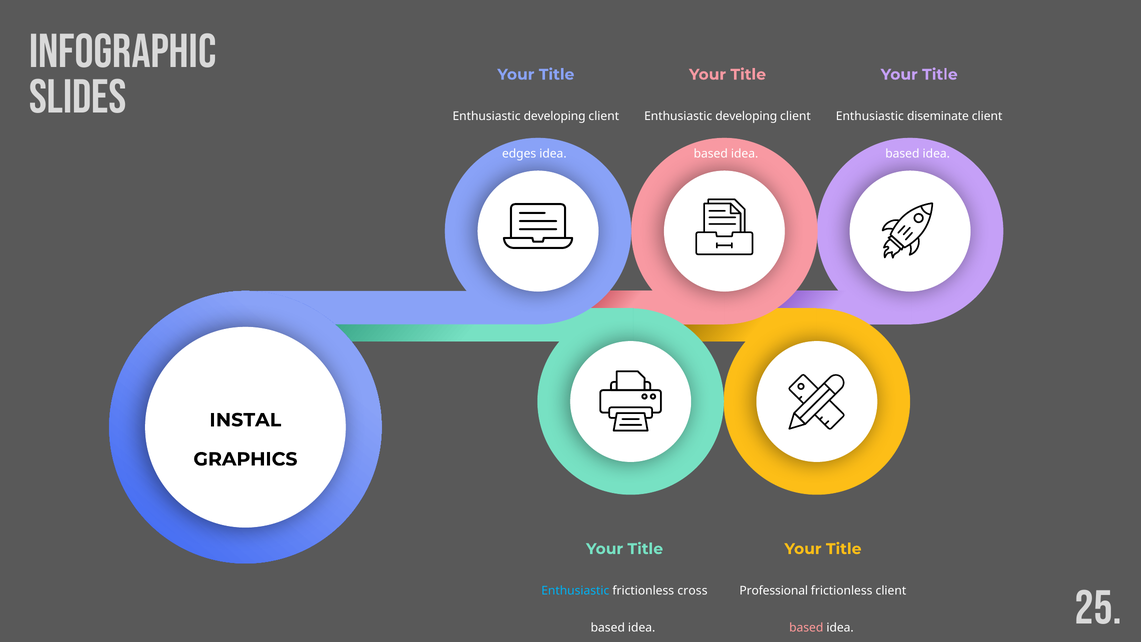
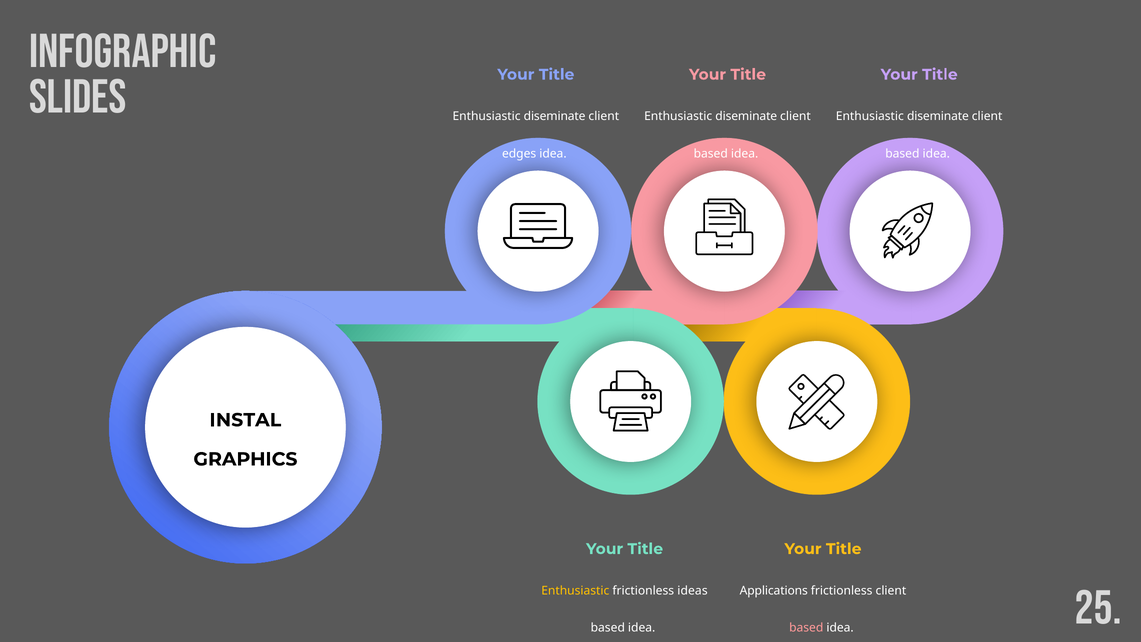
developing at (555, 116): developing -> diseminate
developing at (746, 116): developing -> diseminate
Enthusiastic at (575, 591) colour: light blue -> yellow
cross: cross -> ideas
Professional: Professional -> Applications
